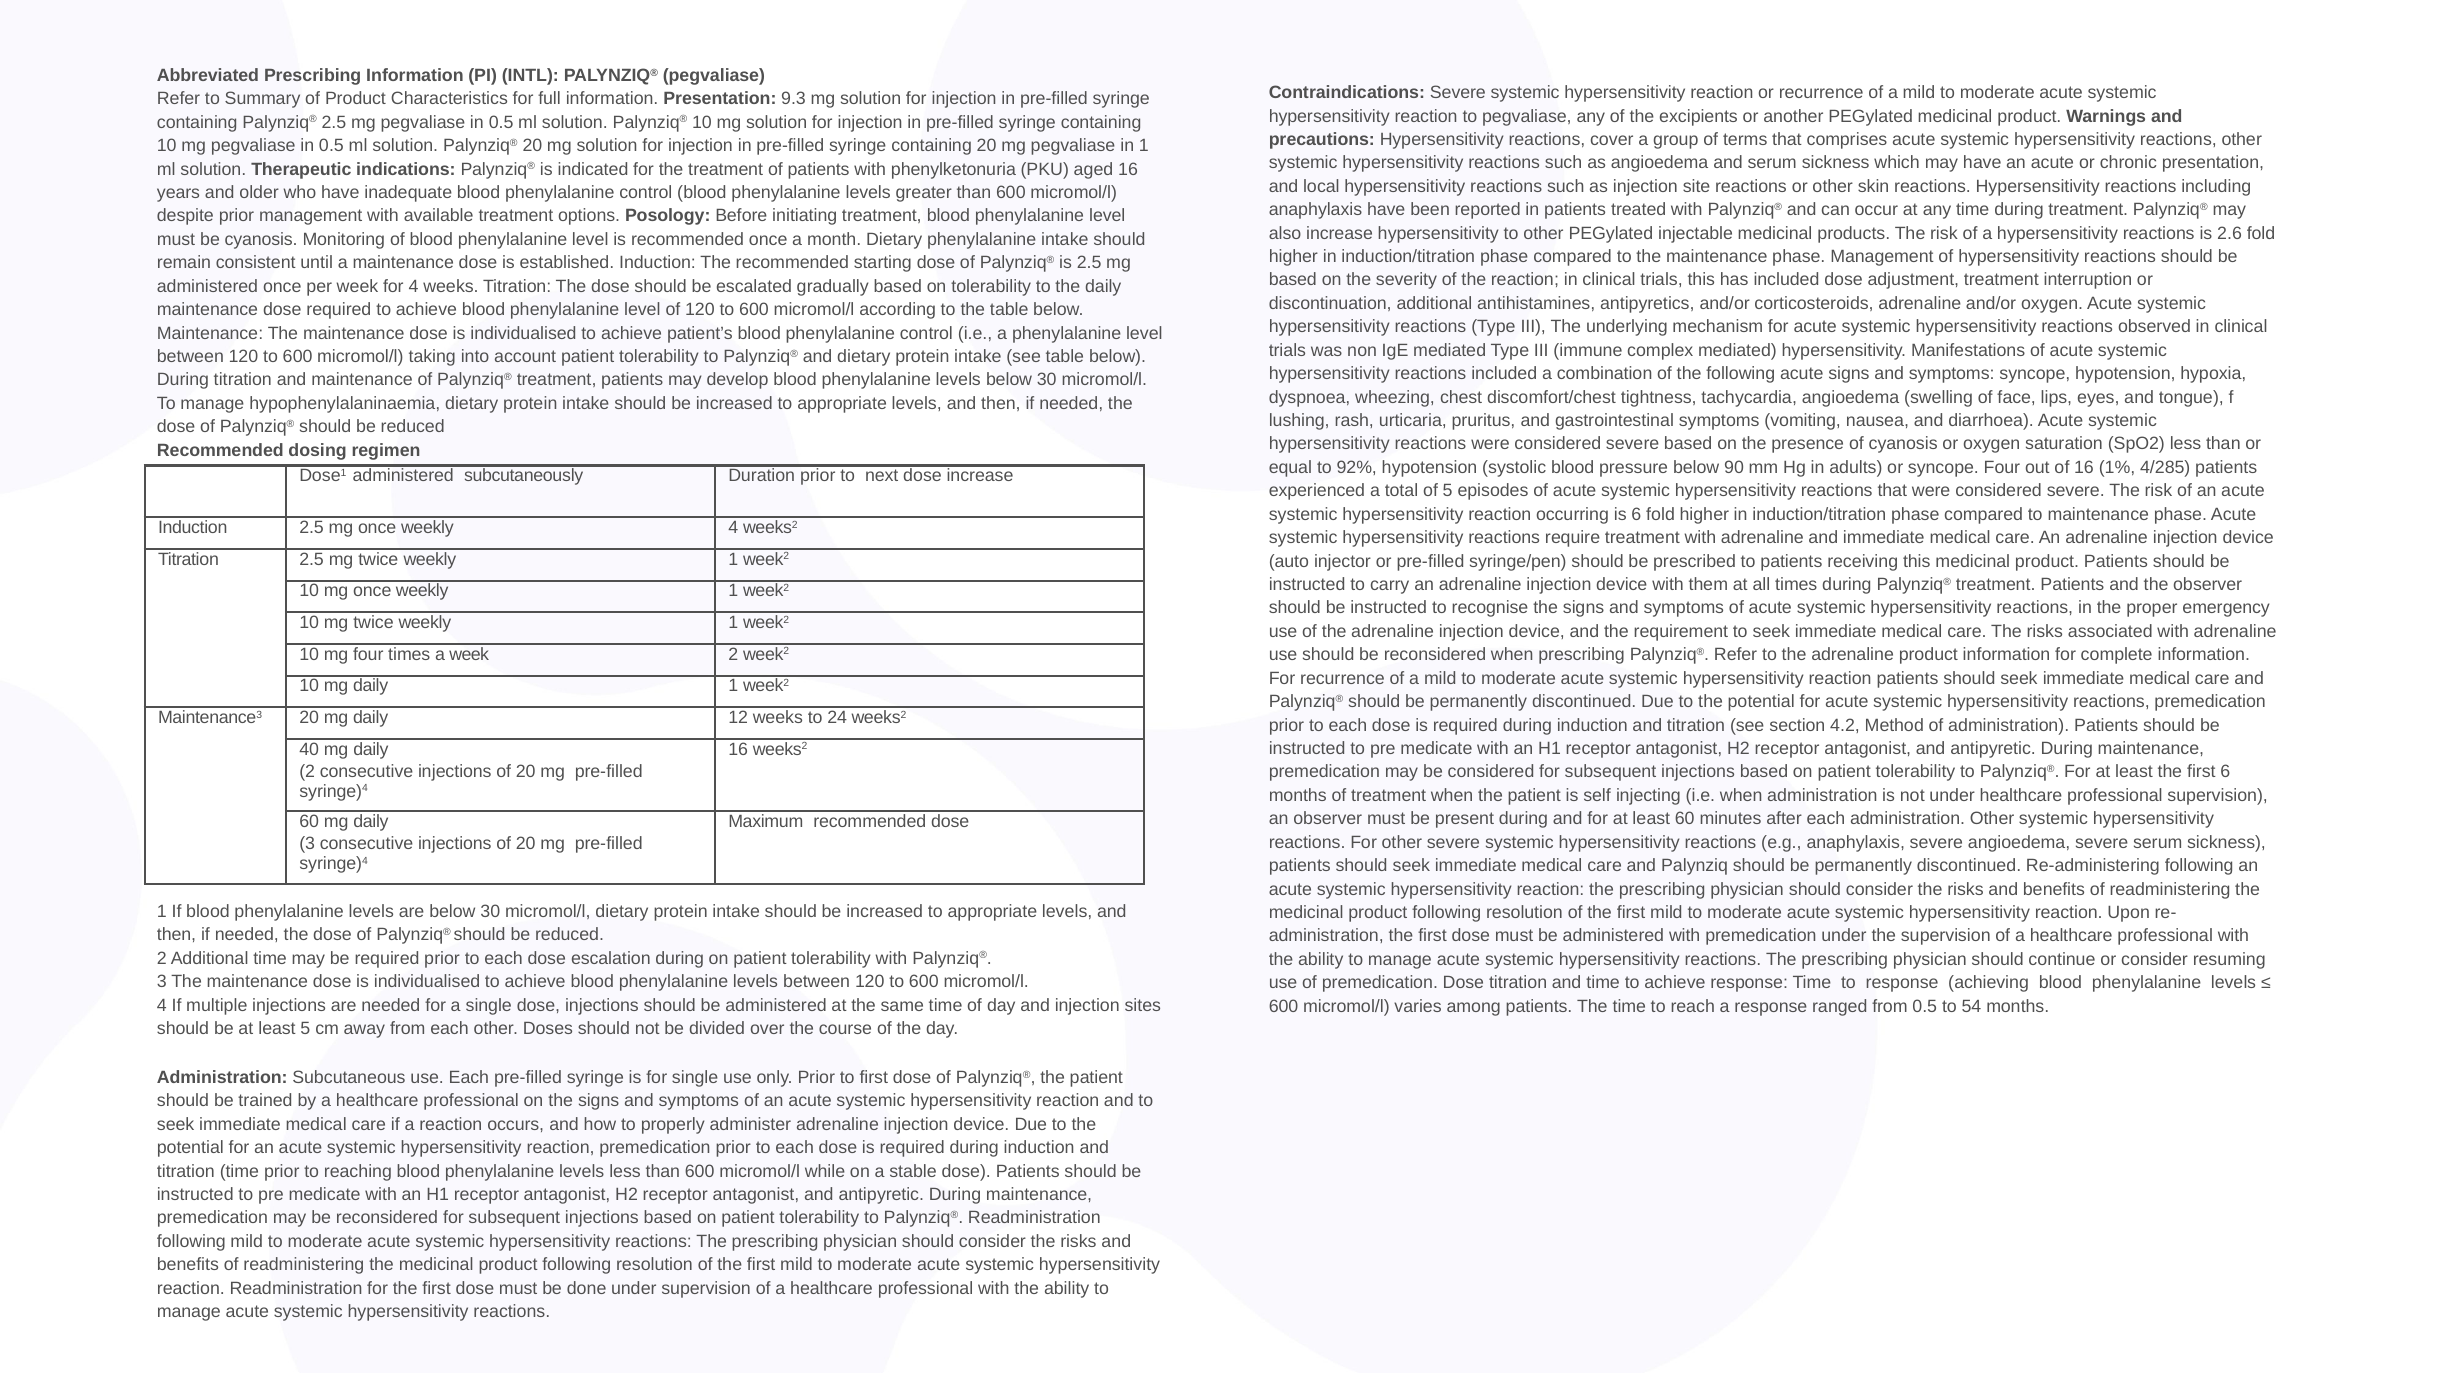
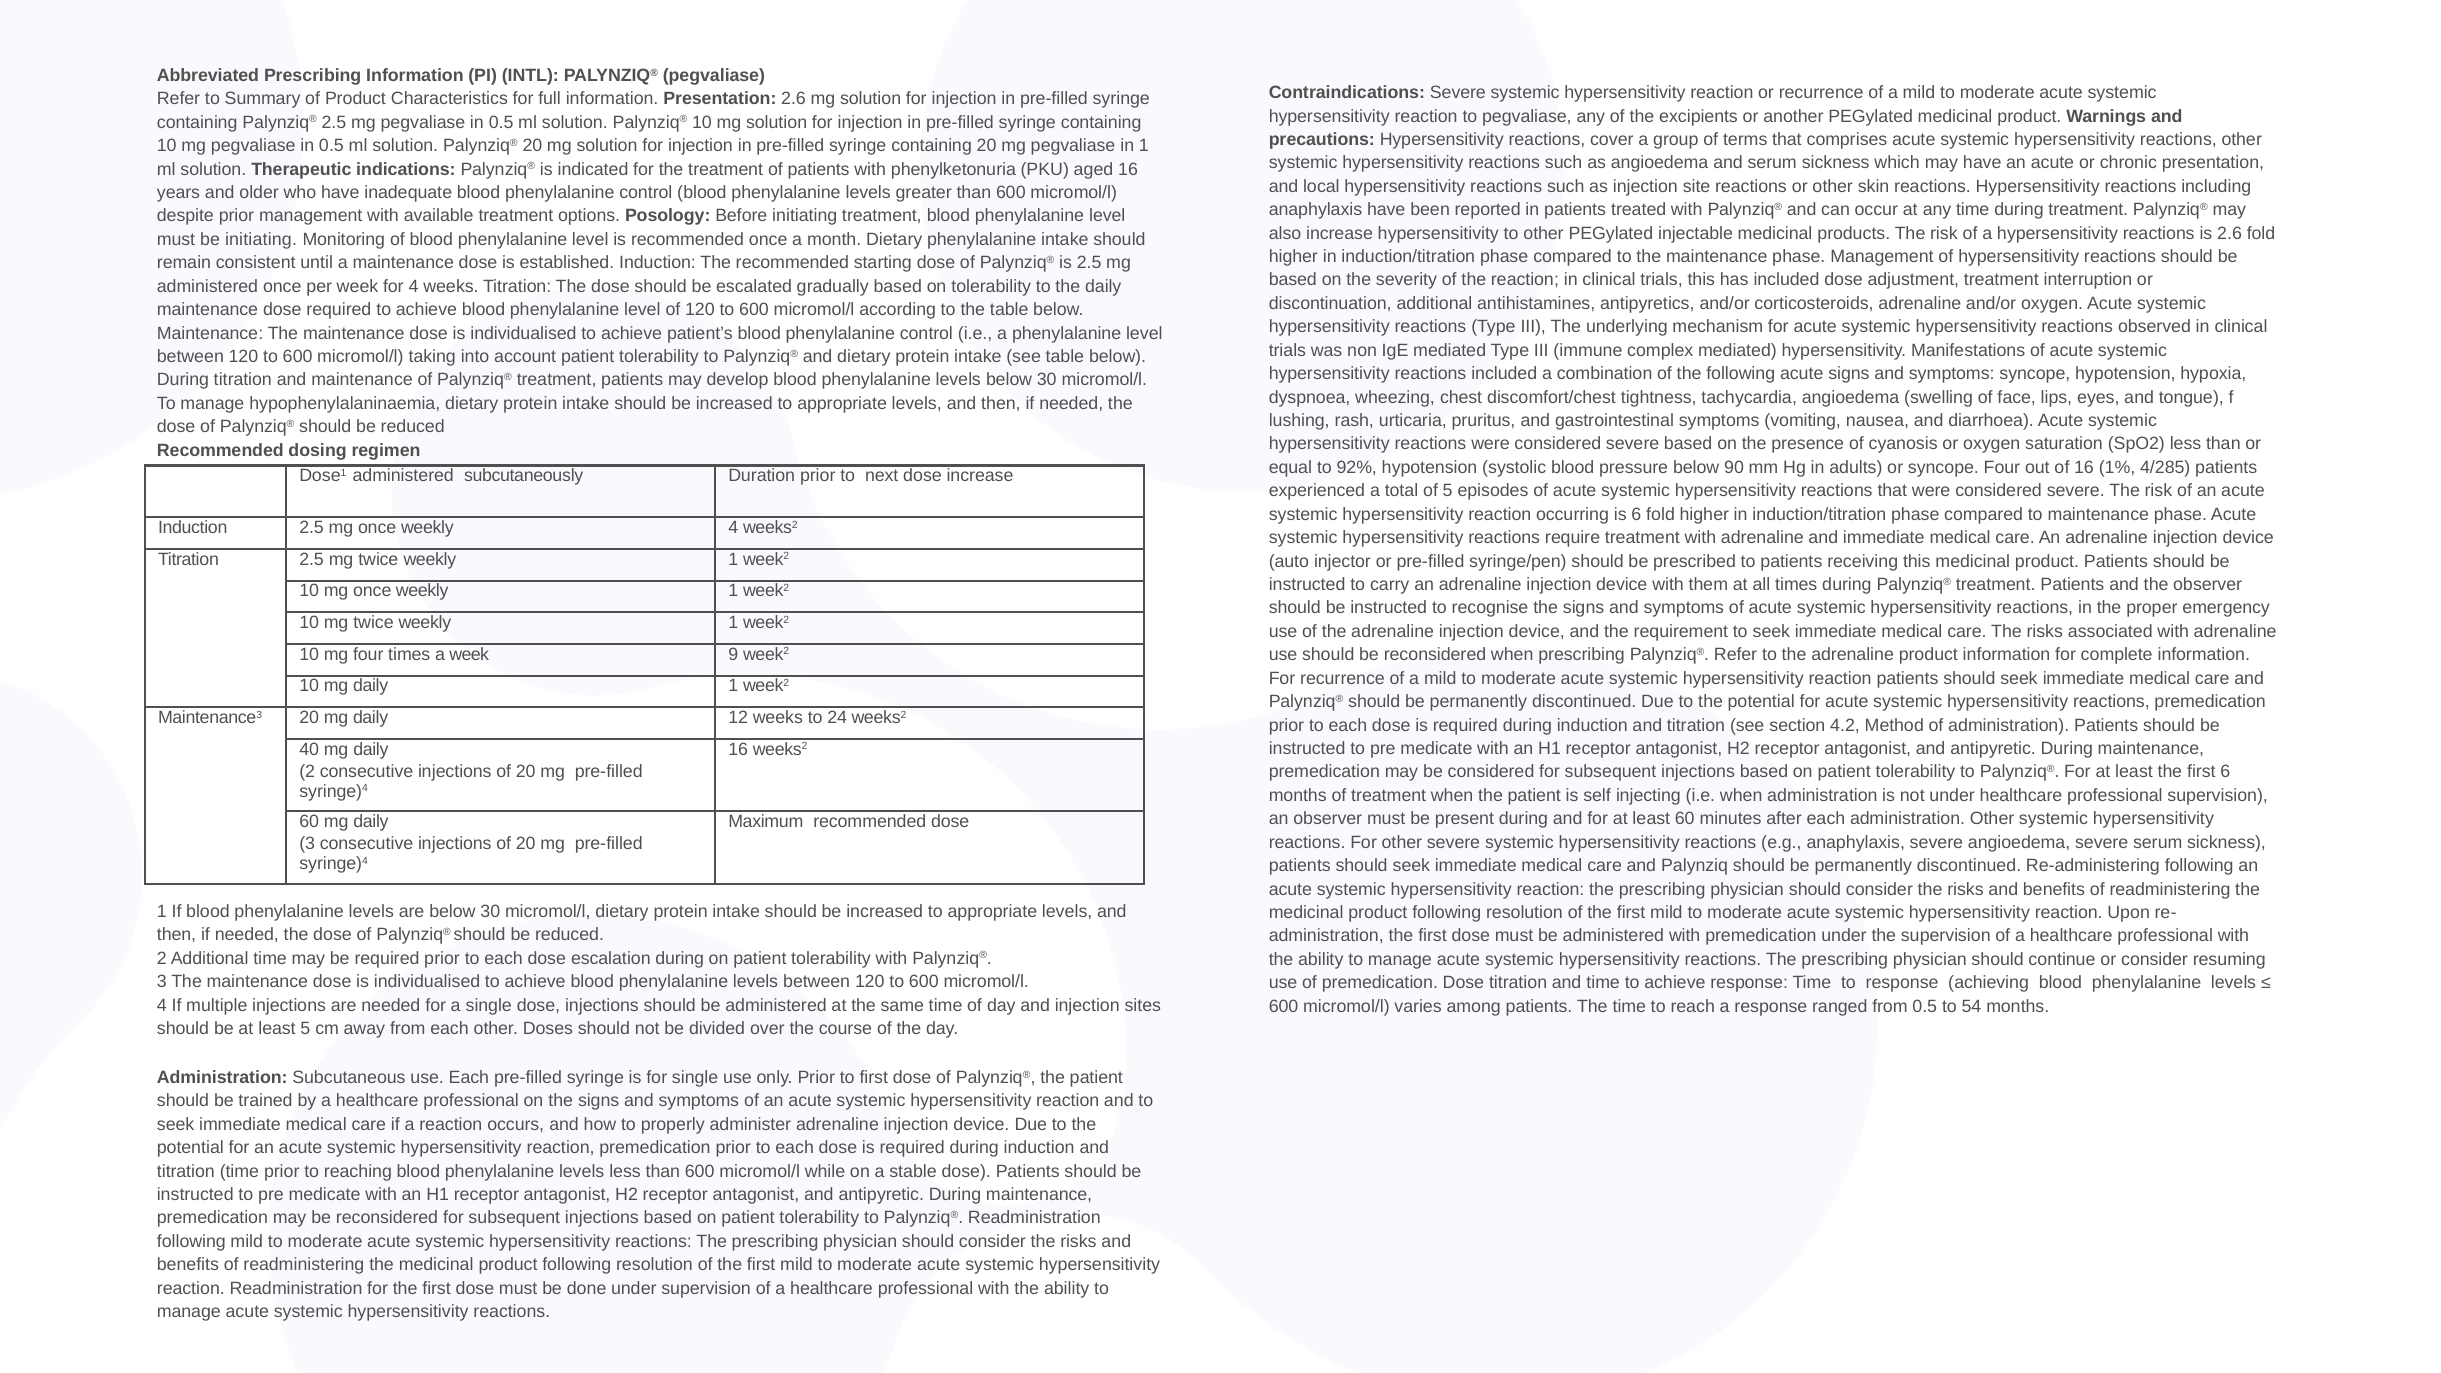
Presentation 9.3: 9.3 -> 2.6
be cyanosis: cyanosis -> initiating
week 2: 2 -> 9
